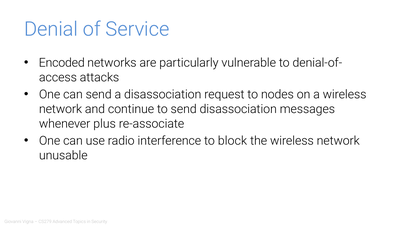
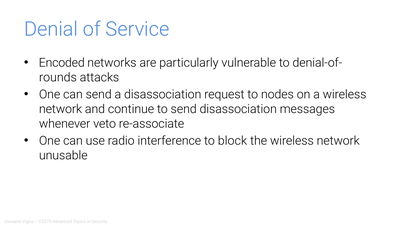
access: access -> rounds
plus: plus -> veto
